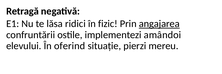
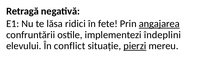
fizic: fizic -> fete
amândoi: amândoi -> îndeplini
oferind: oferind -> conflict
pierzi underline: none -> present
